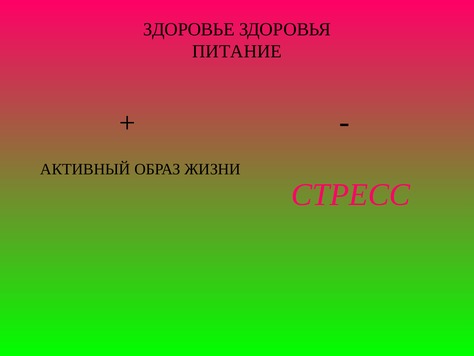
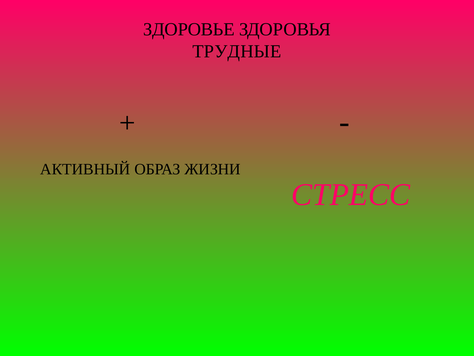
ПИТАНИЕ: ПИТАНИЕ -> ТРУДНЫЕ
